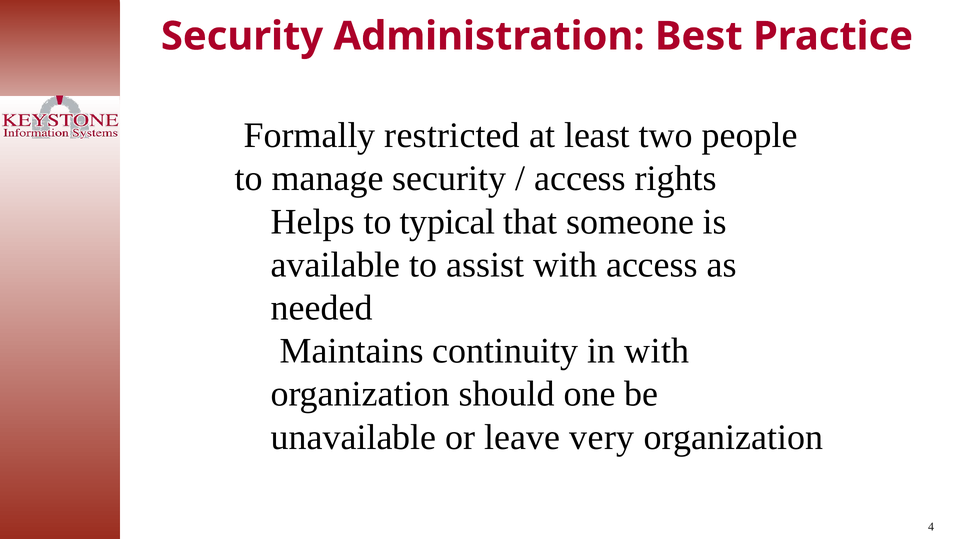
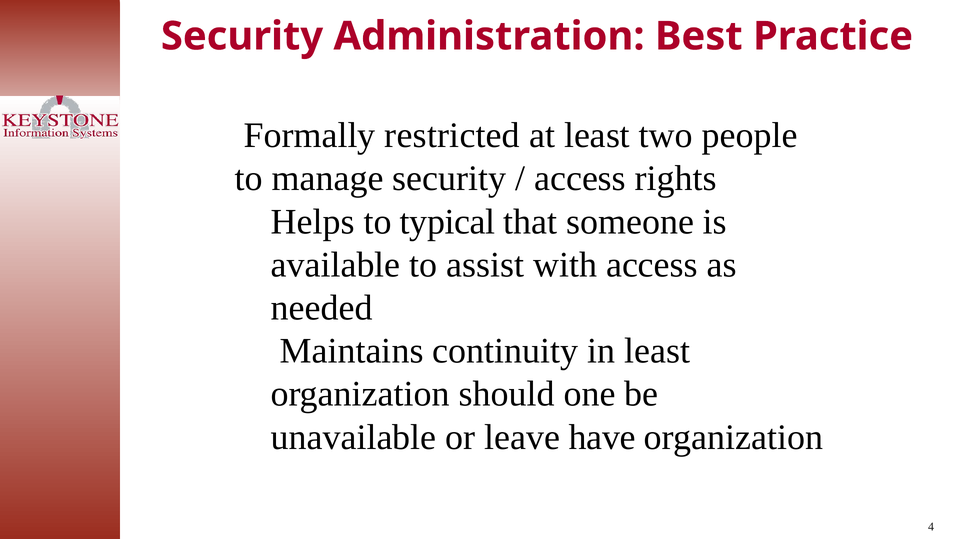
in with: with -> least
very: very -> have
